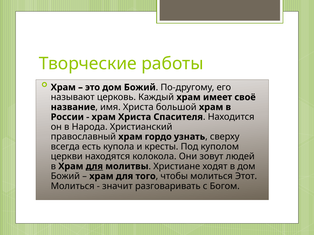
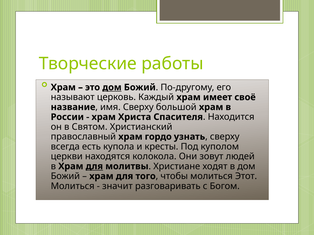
дом at (112, 88) underline: none -> present
имя Христа: Христа -> Сверху
Народа: Народа -> Святом
